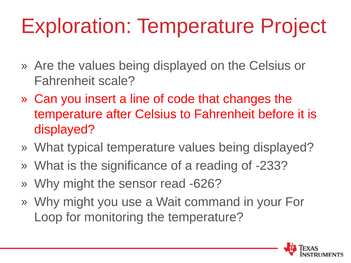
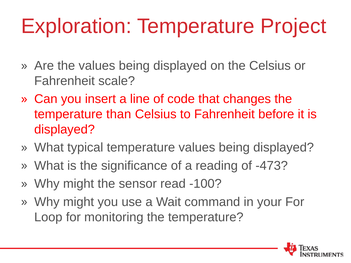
after: after -> than
-233: -233 -> -473
-626: -626 -> -100
